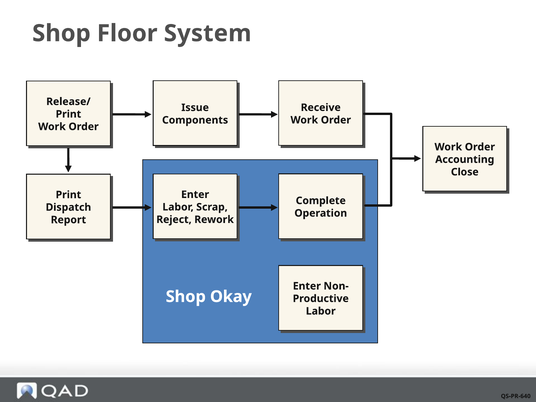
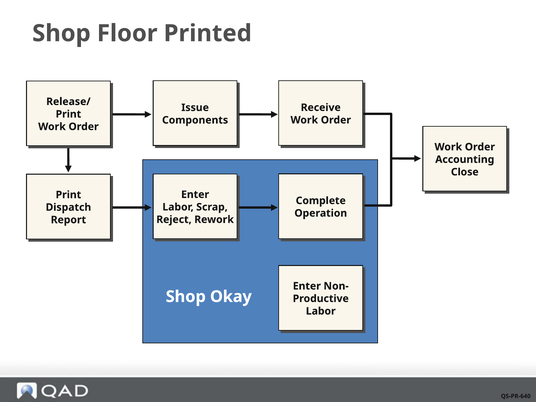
System: System -> Printed
